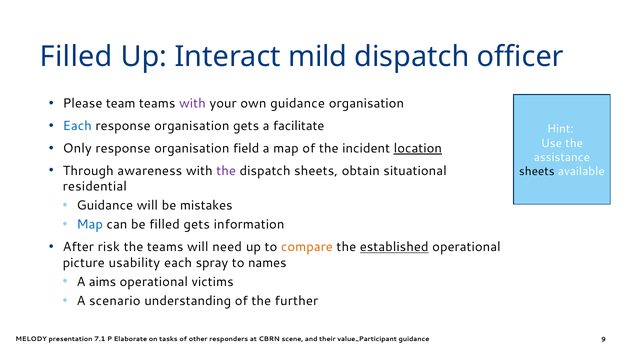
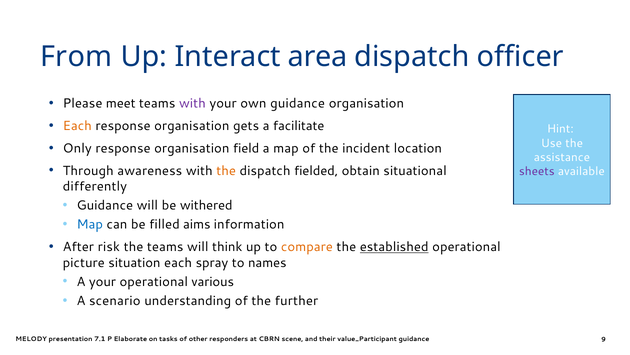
Filled at (76, 57): Filled -> From
mild: mild -> area
team: team -> meet
Each at (77, 126) colour: blue -> orange
location underline: present -> none
the at (226, 170) colour: purple -> orange
dispatch sheets: sheets -> fielded
sheets at (537, 171) colour: black -> purple
residential: residential -> differently
mistakes: mistakes -> withered
filled gets: gets -> aims
need: need -> think
usability: usability -> situation
A aims: aims -> your
victims: victims -> various
